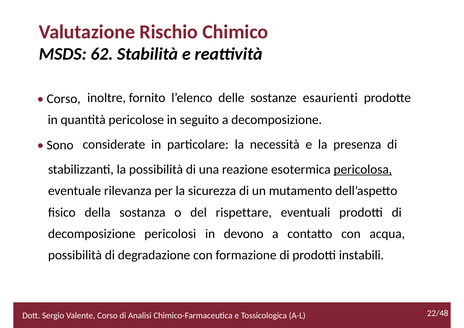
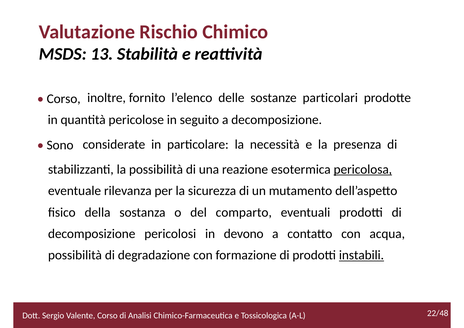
62: 62 -> 13
esaurienti: esaurienti -> particolari
rispettare: rispettare -> comparto
instabili underline: none -> present
